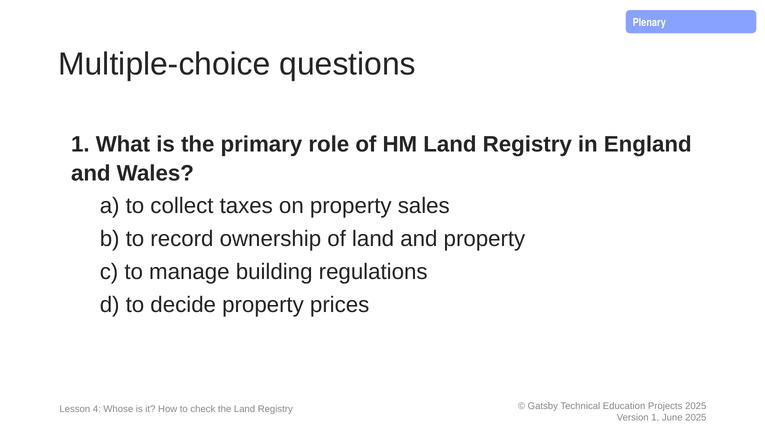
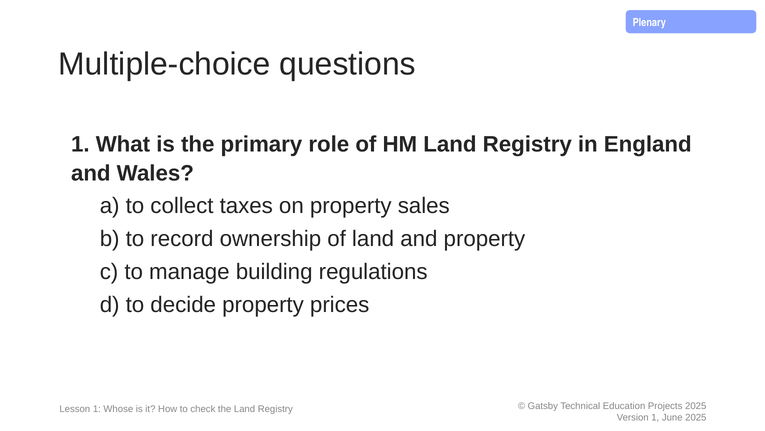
Lesson 4: 4 -> 1
